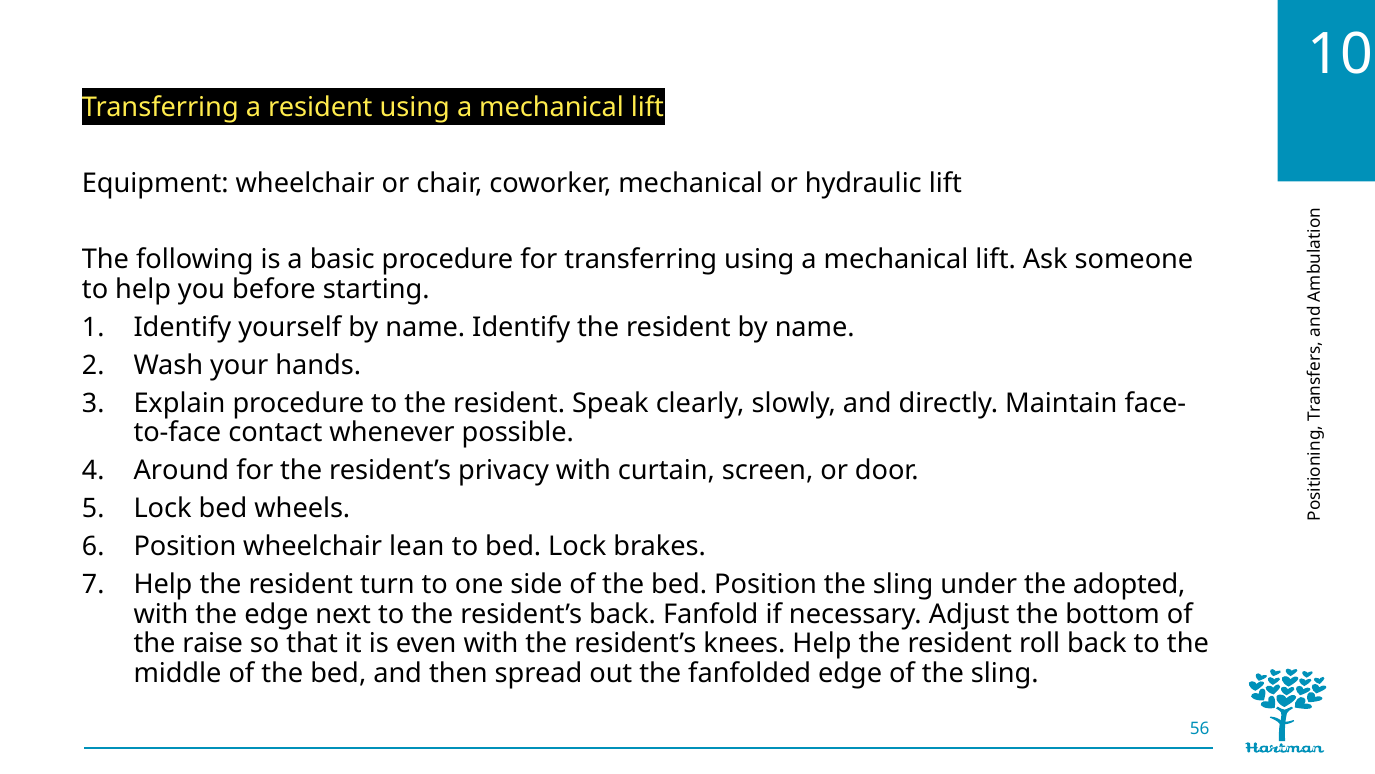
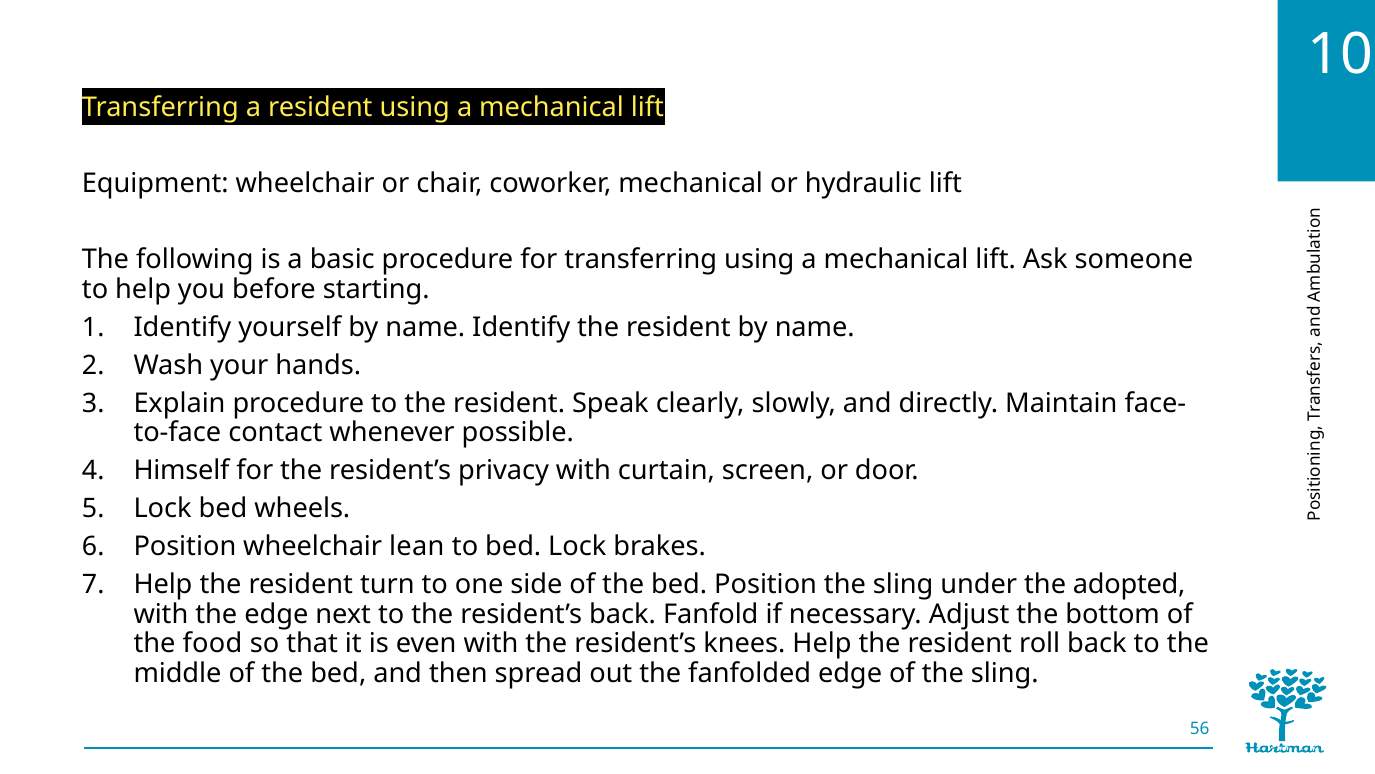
Around: Around -> Himself
raise: raise -> food
